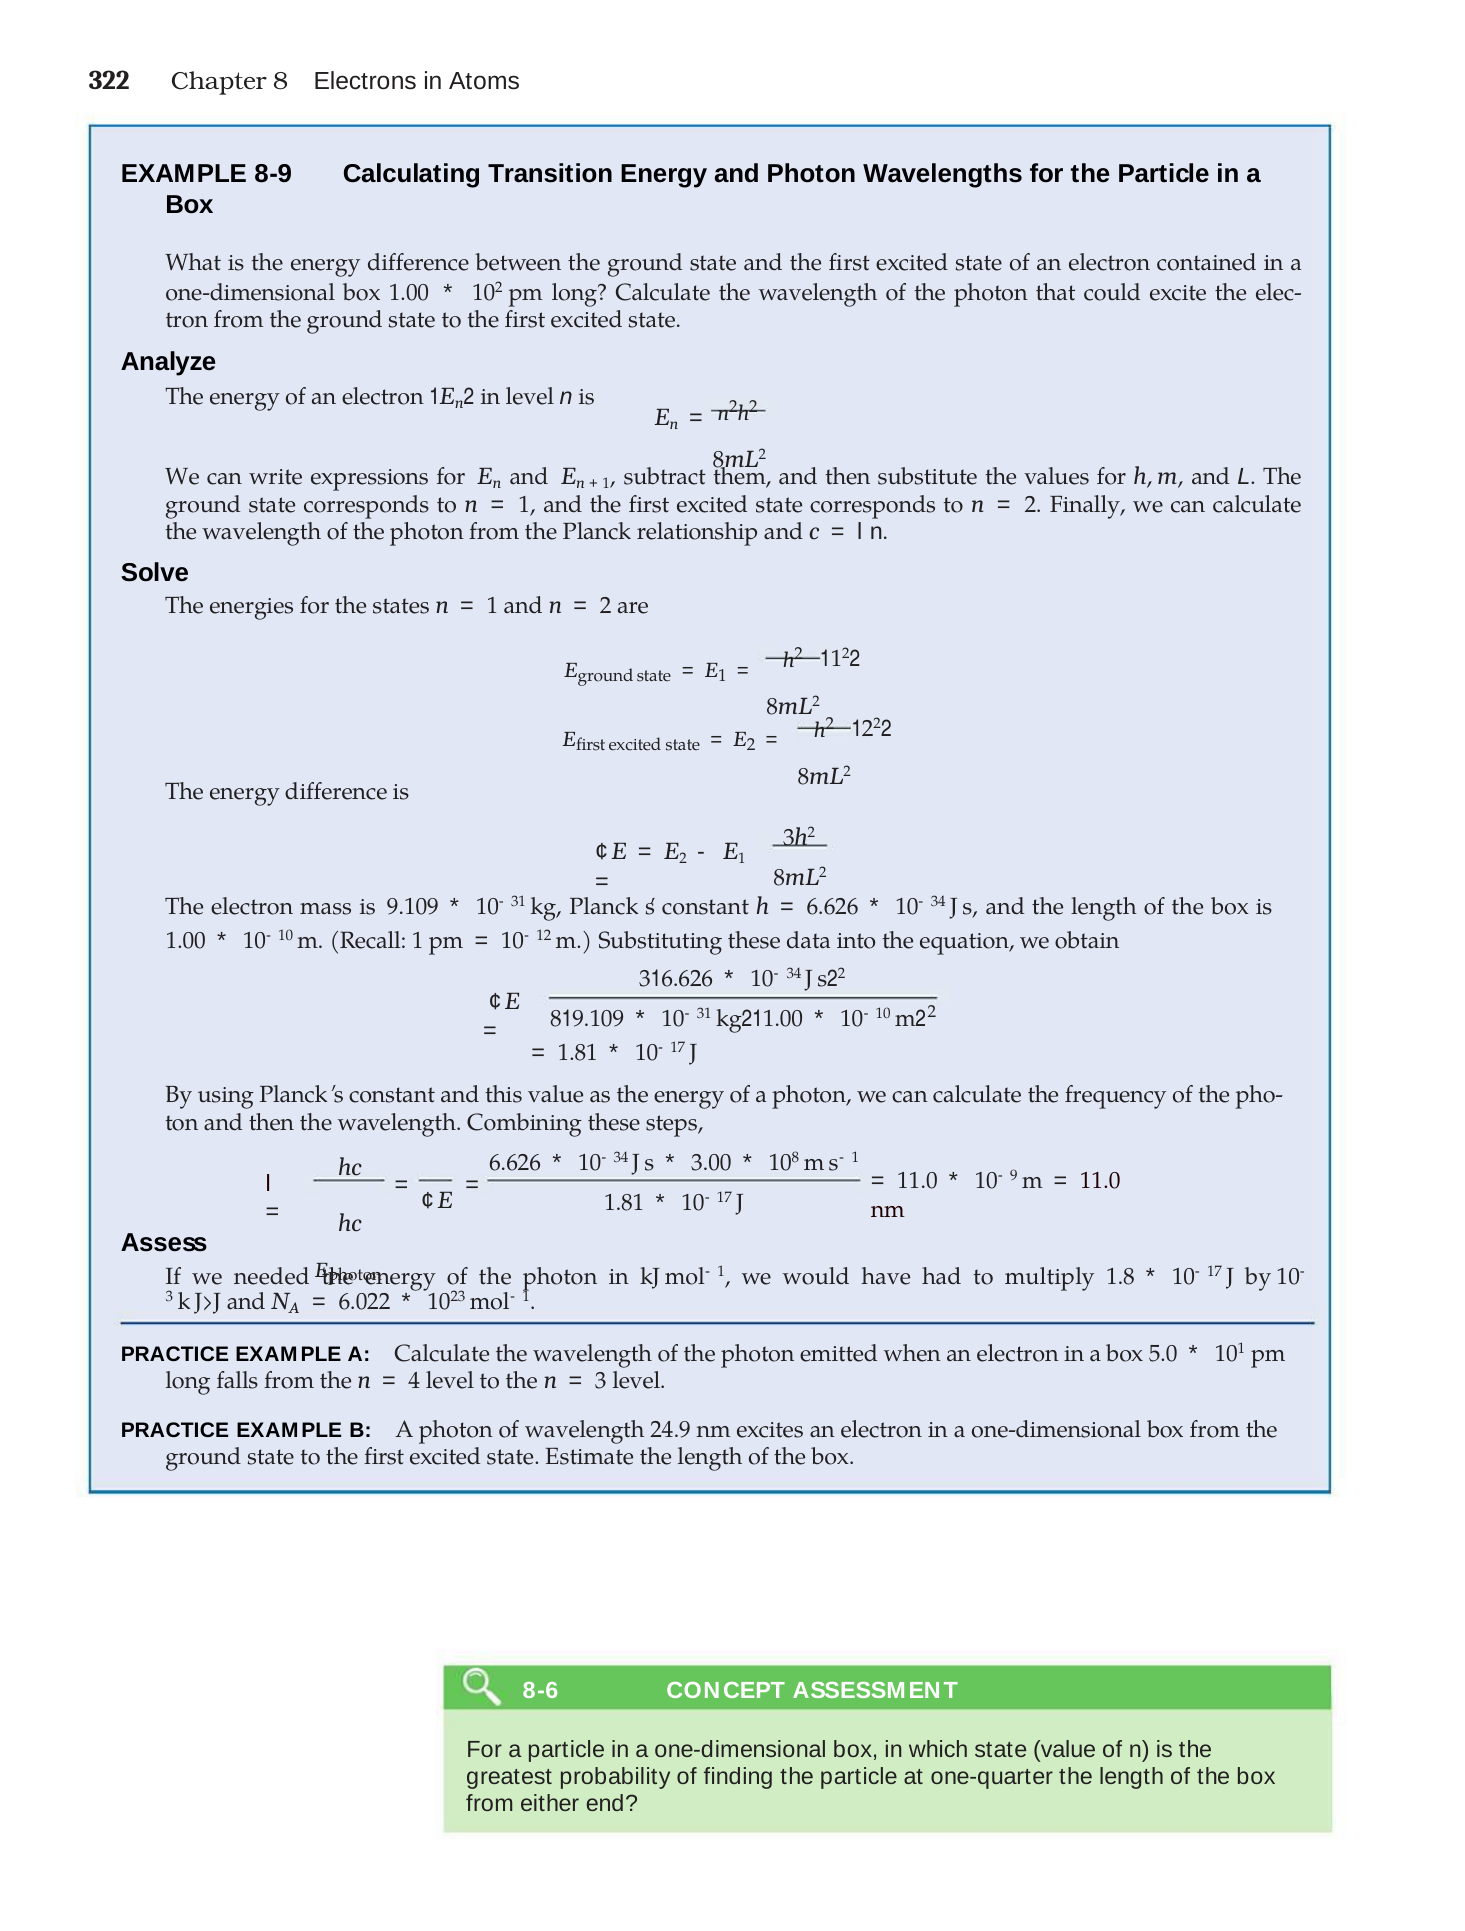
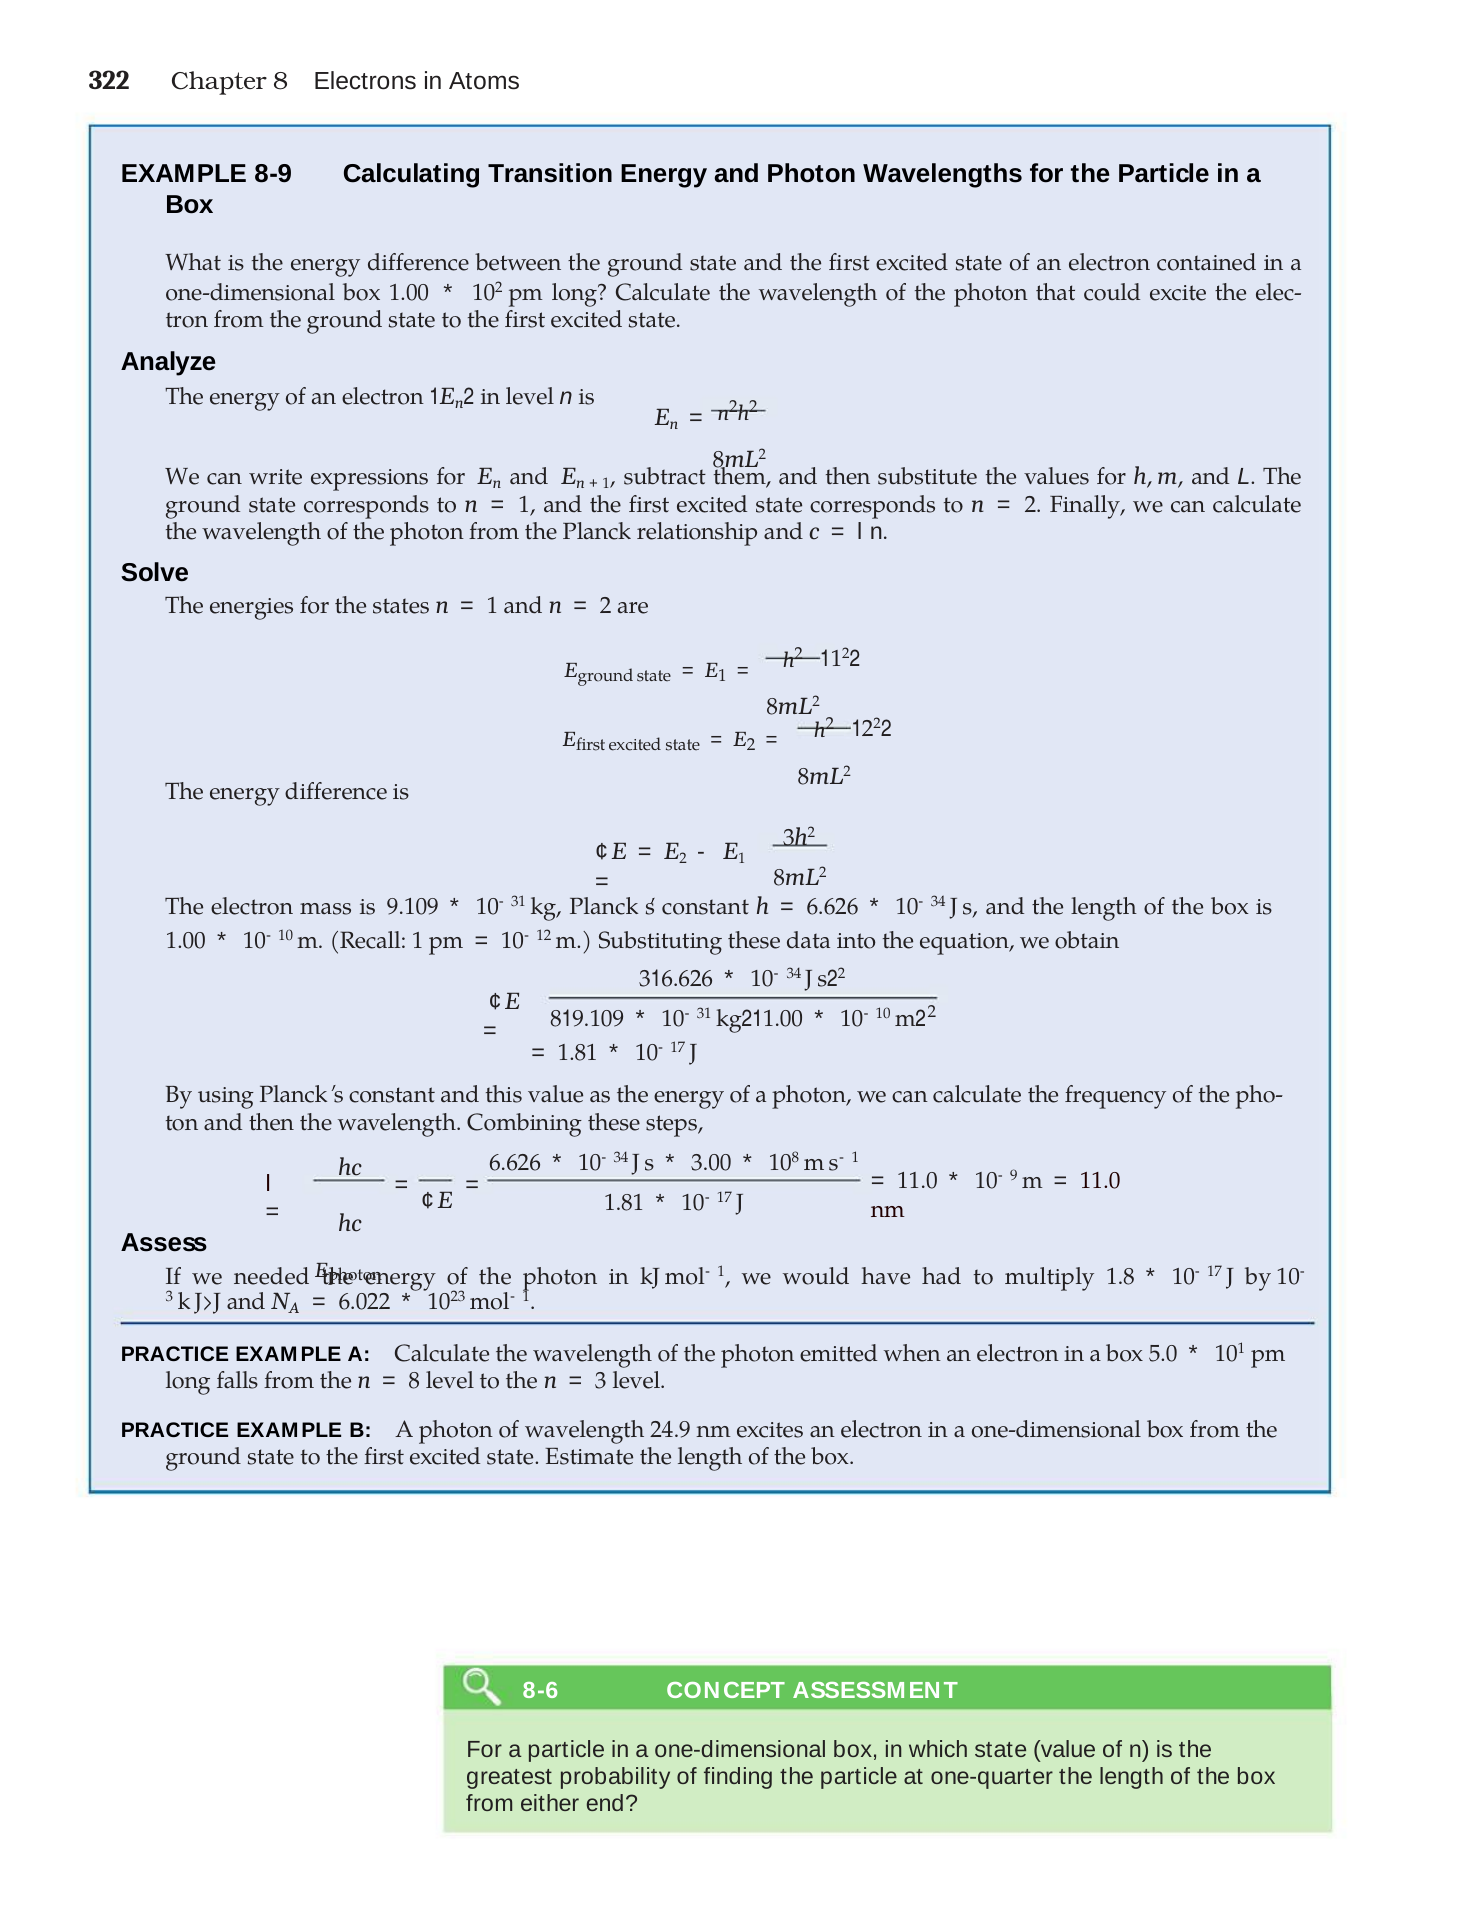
4 at (414, 1381): 4 -> 8
